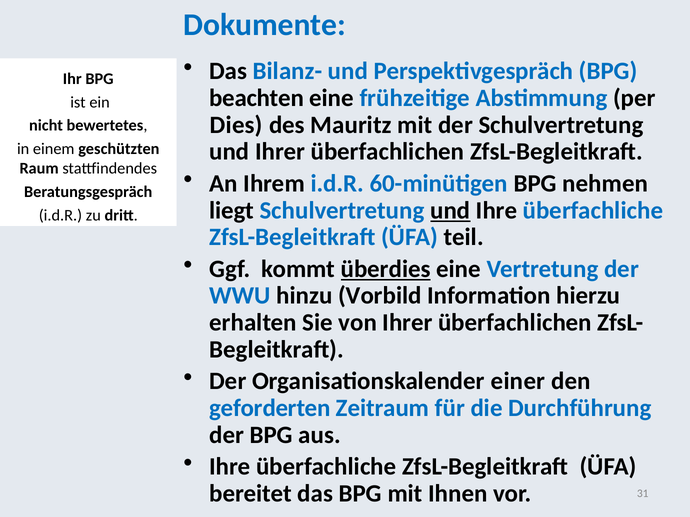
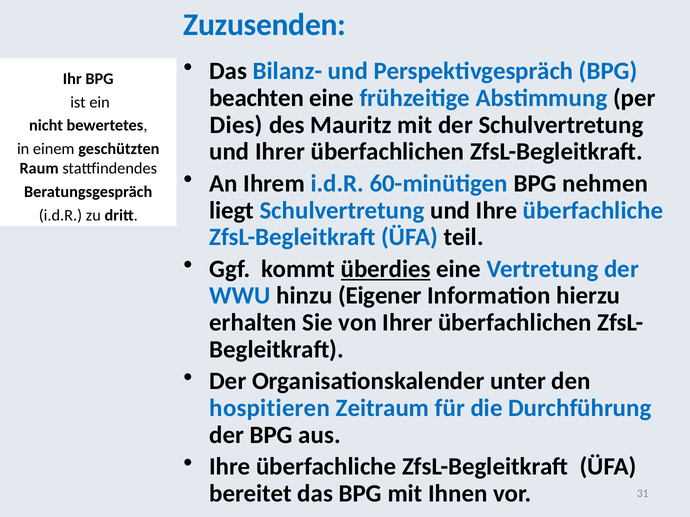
Dokumente: Dokumente -> Zuzusenden
und at (450, 211) underline: present -> none
Vorbild: Vorbild -> Eigener
einer: einer -> unter
geforderten: geforderten -> hospitieren
